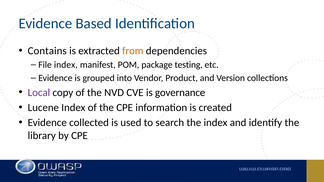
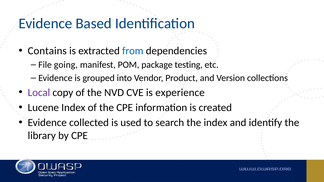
from colour: orange -> blue
File index: index -> going
governance: governance -> experience
